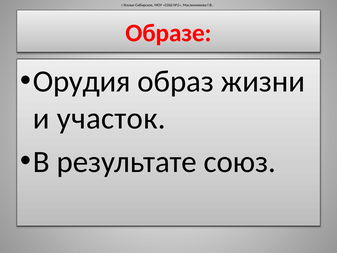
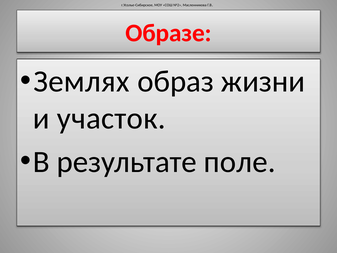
Орудия: Орудия -> Землях
союз: союз -> поле
